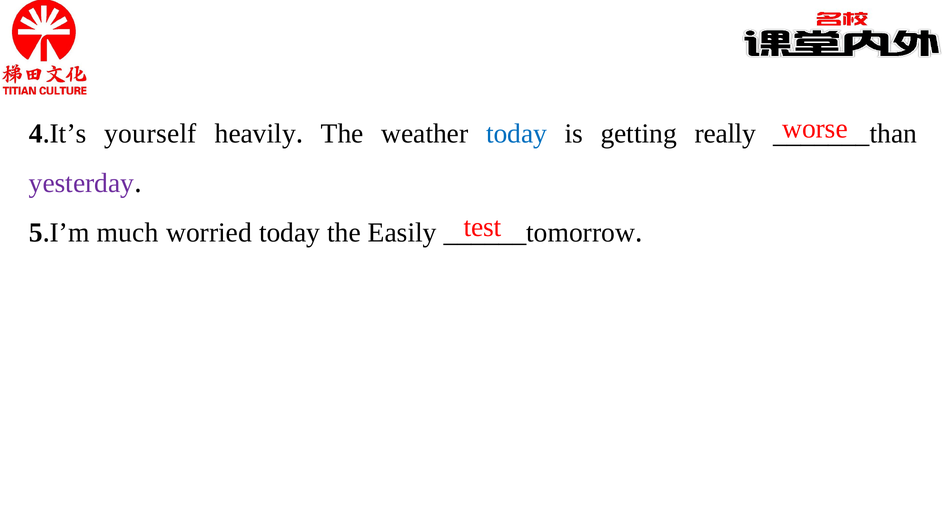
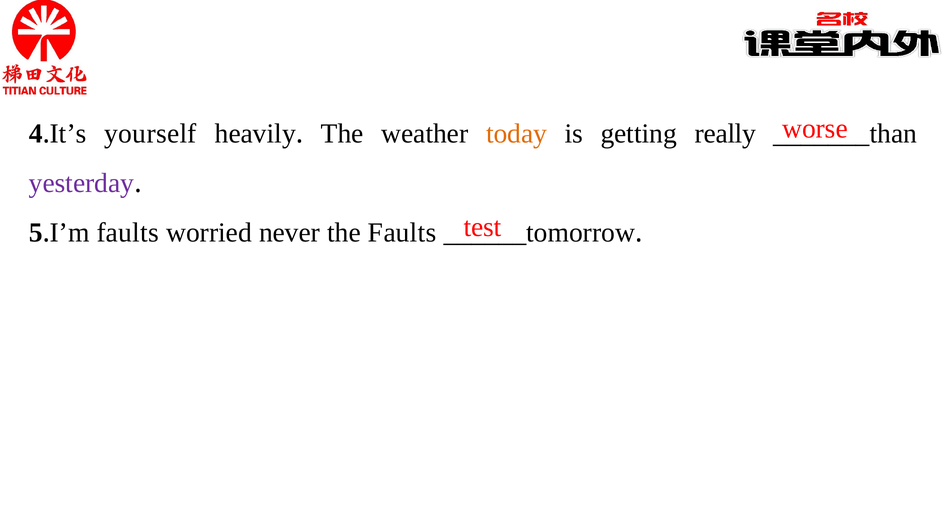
today at (517, 133) colour: blue -> orange
much at (128, 233): much -> faults
worried today: today -> never
the Easily: Easily -> Faults
